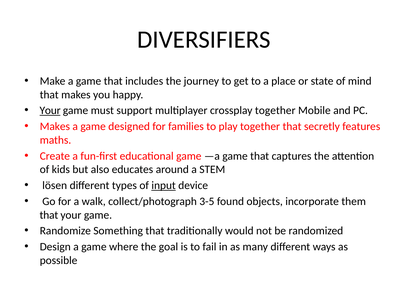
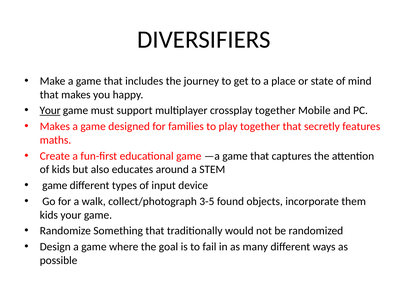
lösen at (55, 185): lösen -> game
input underline: present -> none
that at (49, 215): that -> kids
